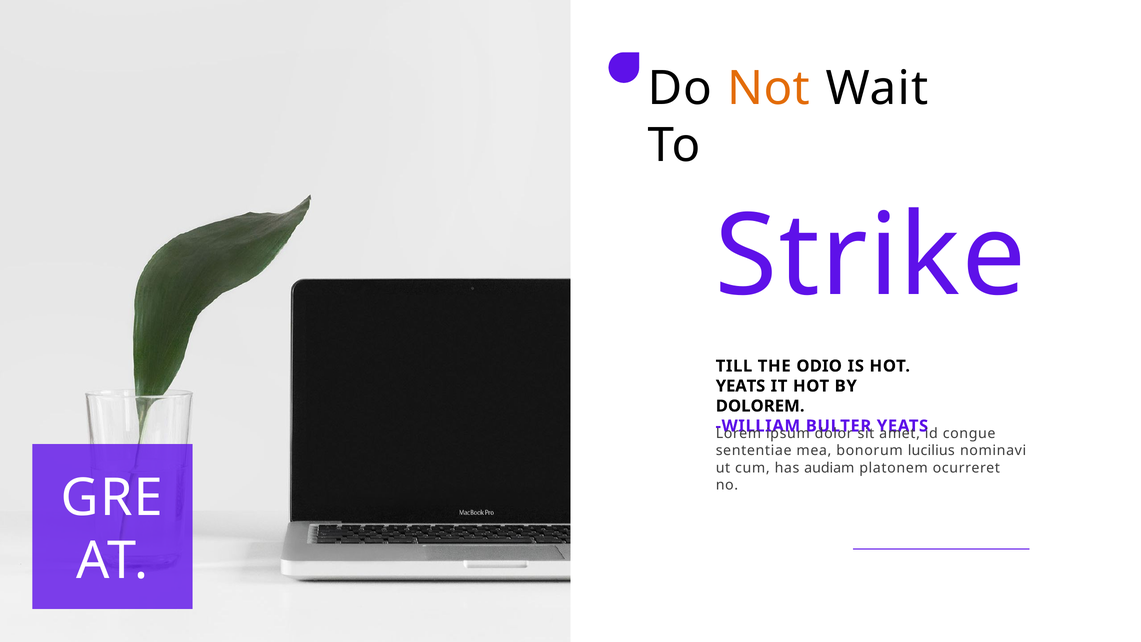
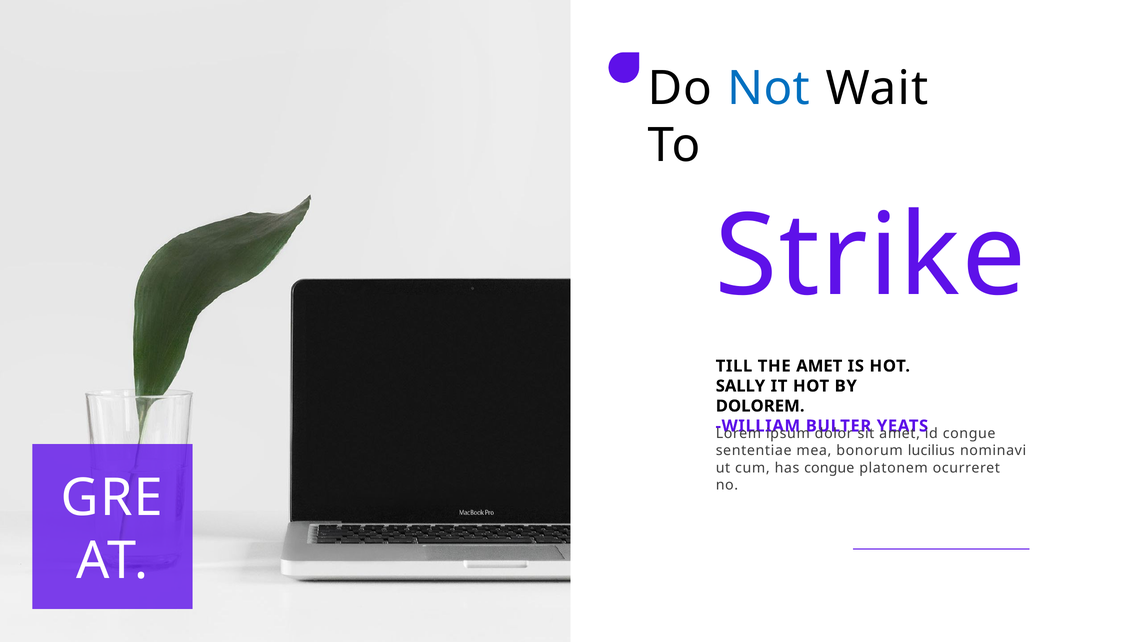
Not colour: orange -> blue
THE ODIO: ODIO -> AMET
YEATS at (740, 386): YEATS -> SALLY
has audiam: audiam -> congue
